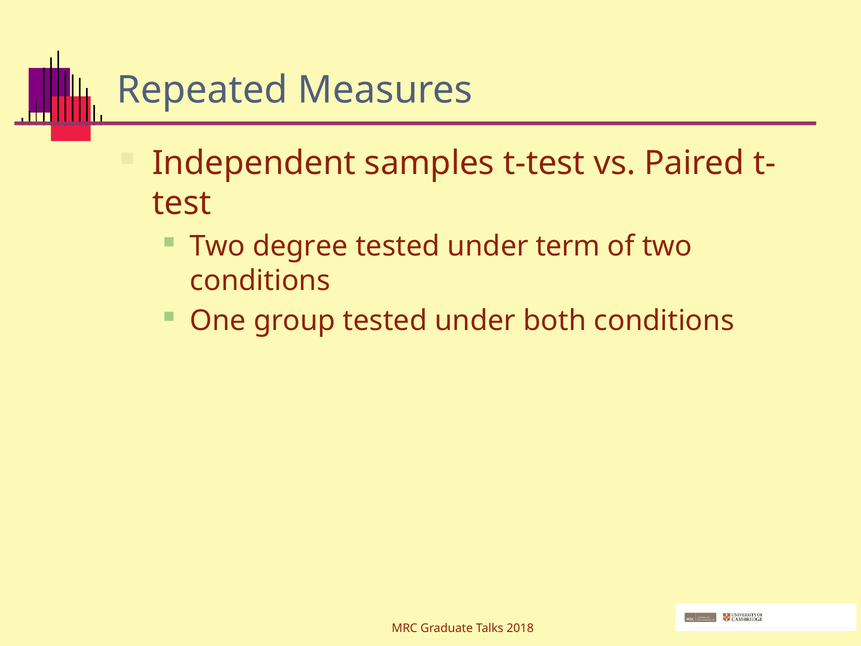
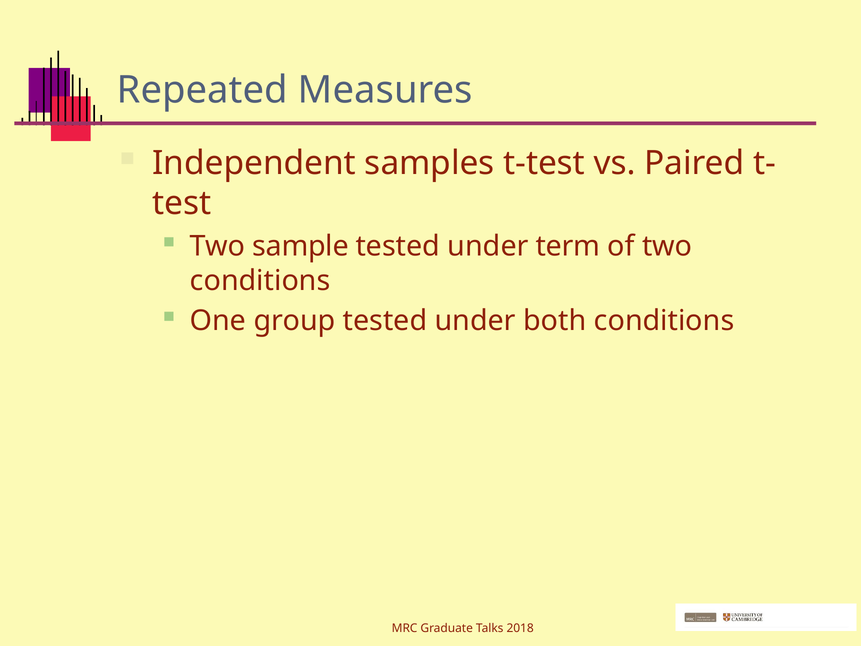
degree: degree -> sample
